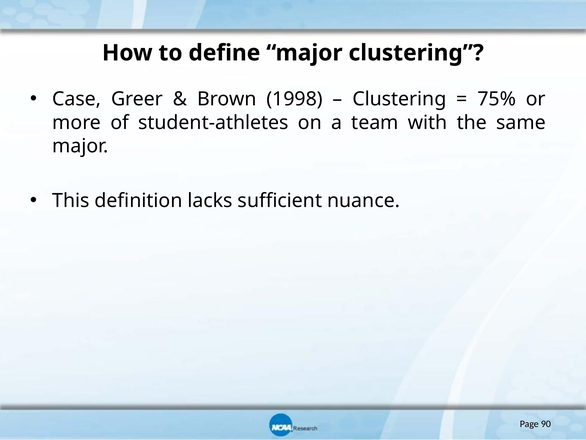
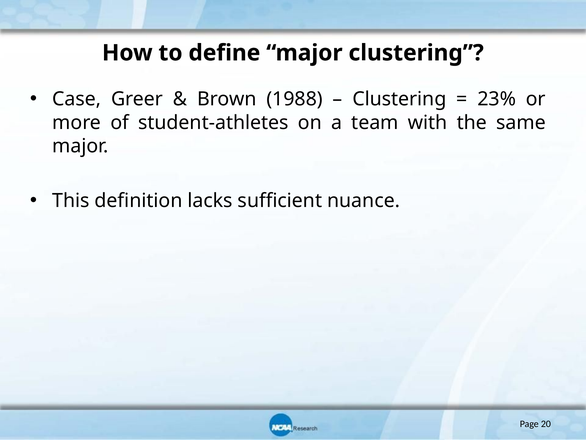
1998: 1998 -> 1988
75%: 75% -> 23%
90: 90 -> 20
